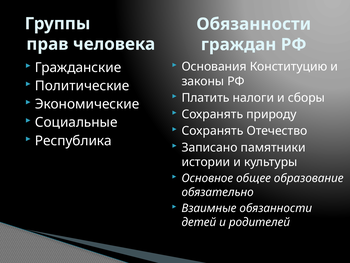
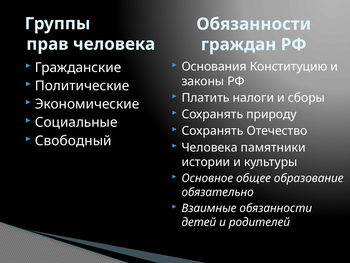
Республика: Республика -> Свободный
Записано at (210, 147): Записано -> Человека
